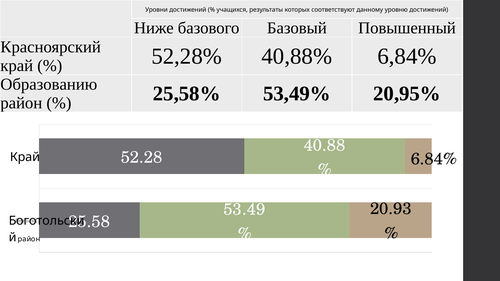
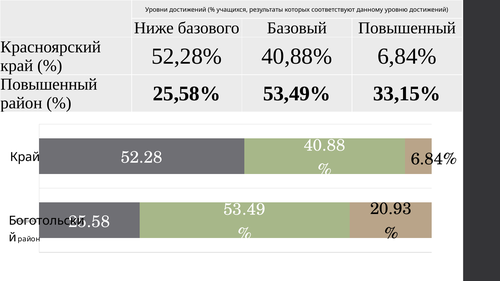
Образованию at (49, 84): Образованию -> Повышенный
20,95%: 20,95% -> 33,15%
